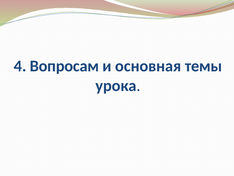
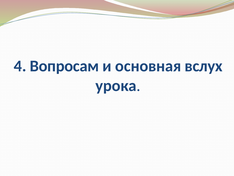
темы: темы -> вслух
